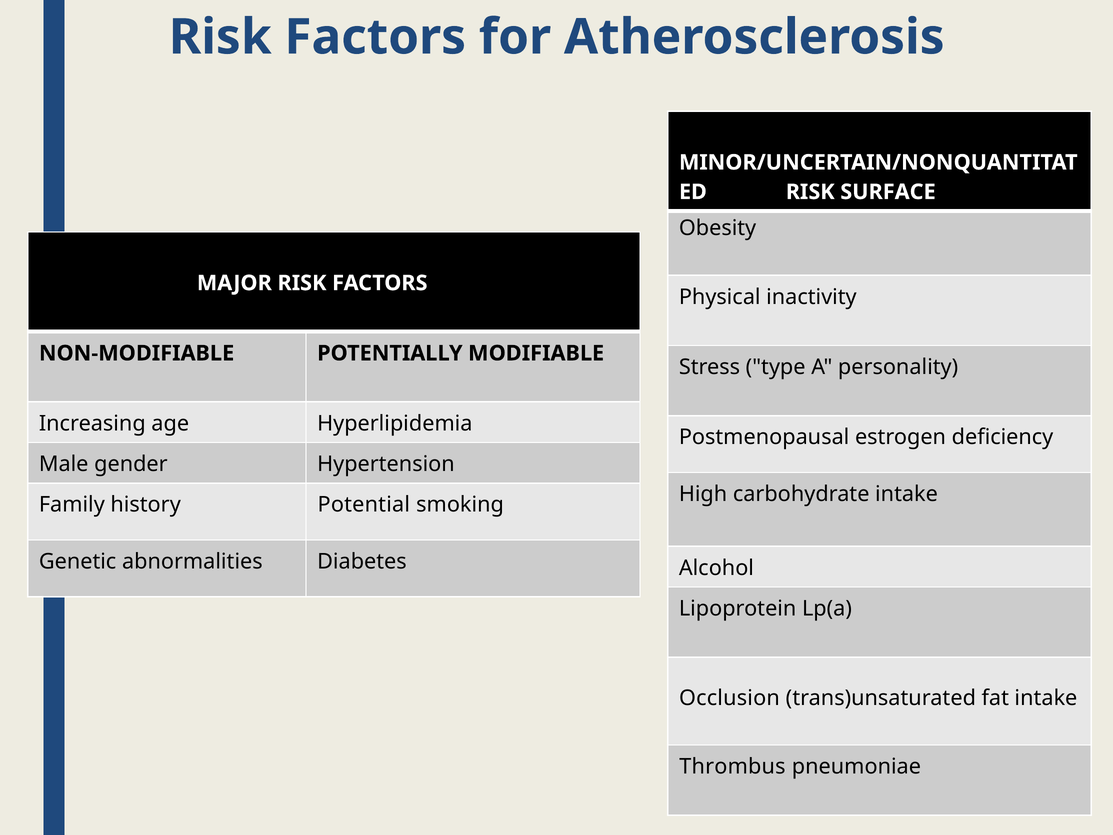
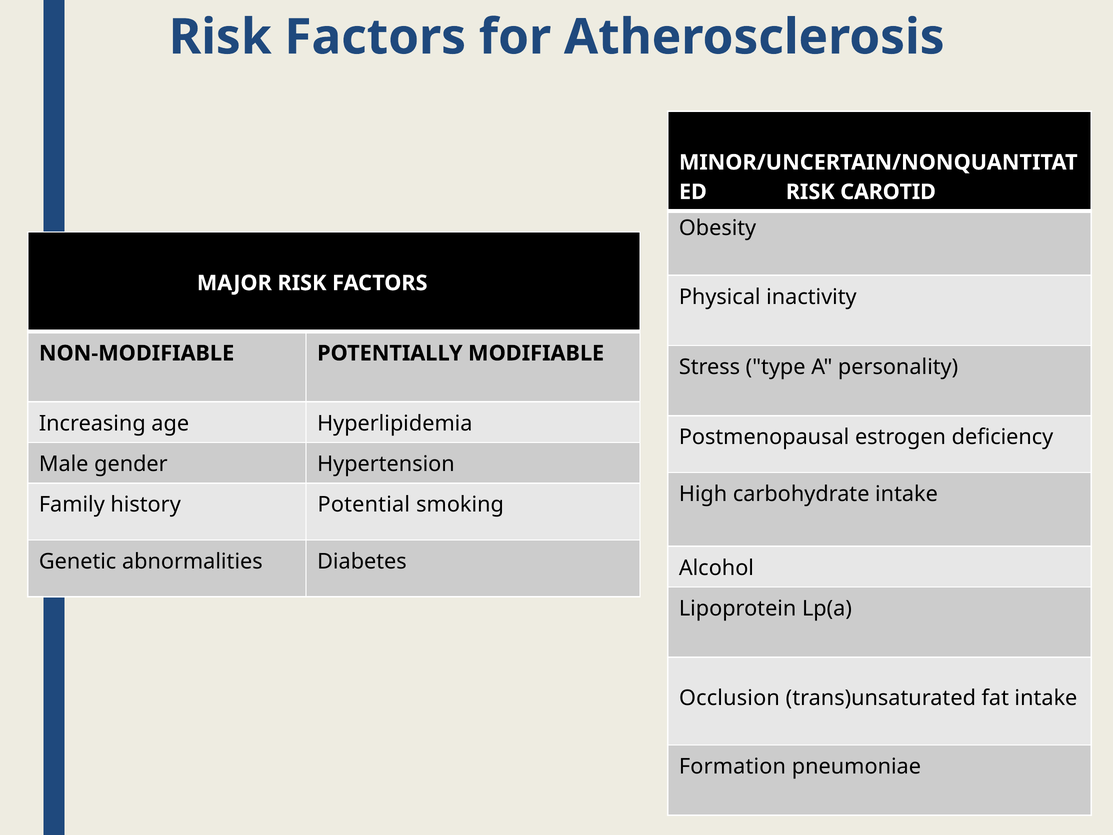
SURFACE: SURFACE -> CAROTID
Thrombus: Thrombus -> Formation
